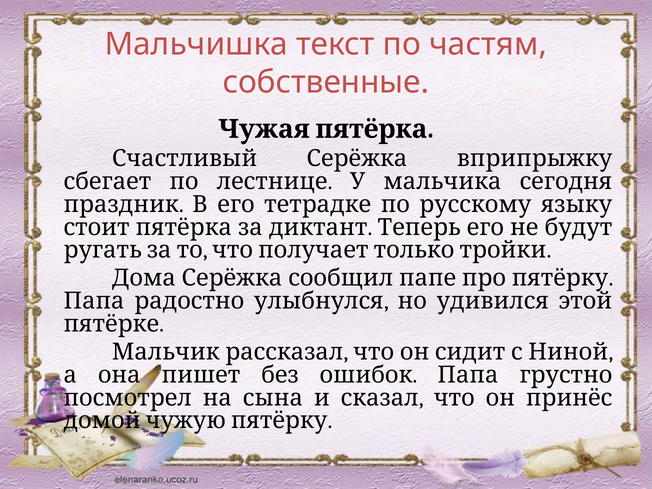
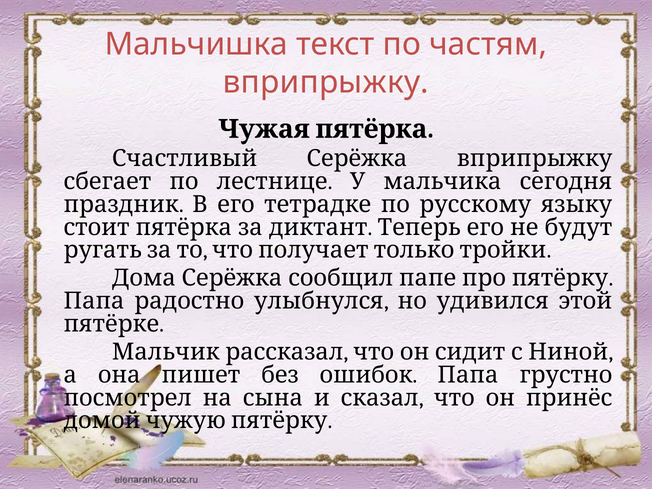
собственные at (326, 82): собственные -> вприпрыжку
